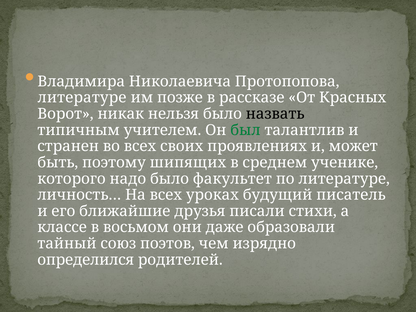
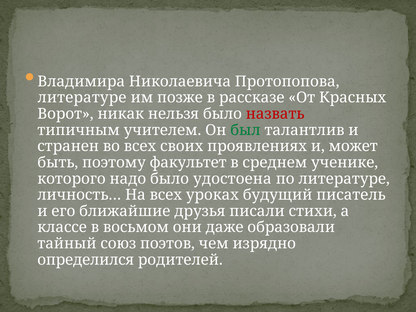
назвать colour: black -> red
шипящих: шипящих -> факультет
факультет: факультет -> удостоена
